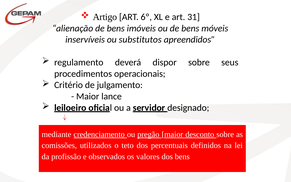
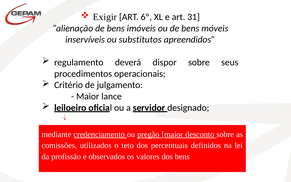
Artigo: Artigo -> Exigir
